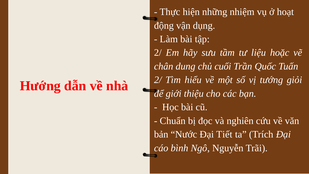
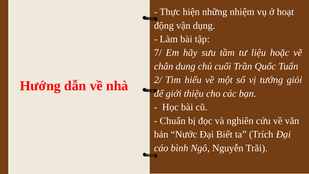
2/ at (158, 53): 2/ -> 7/
Tiết: Tiết -> Biết
